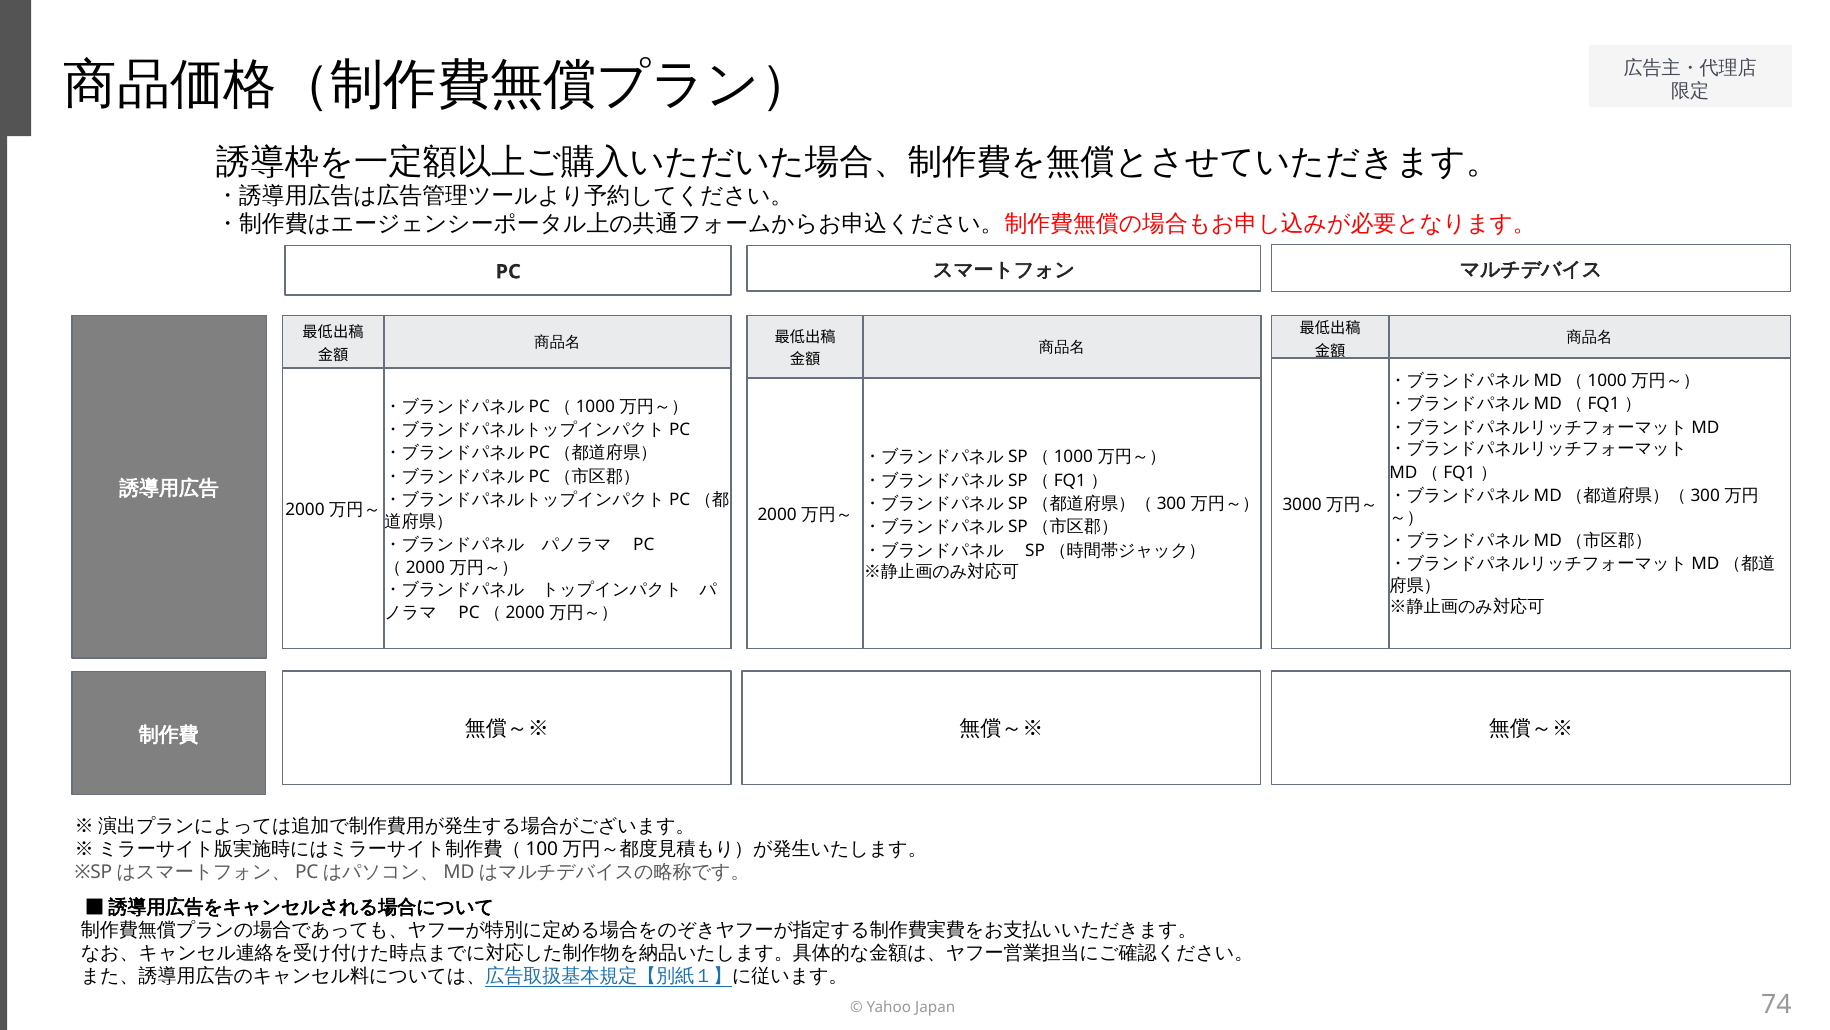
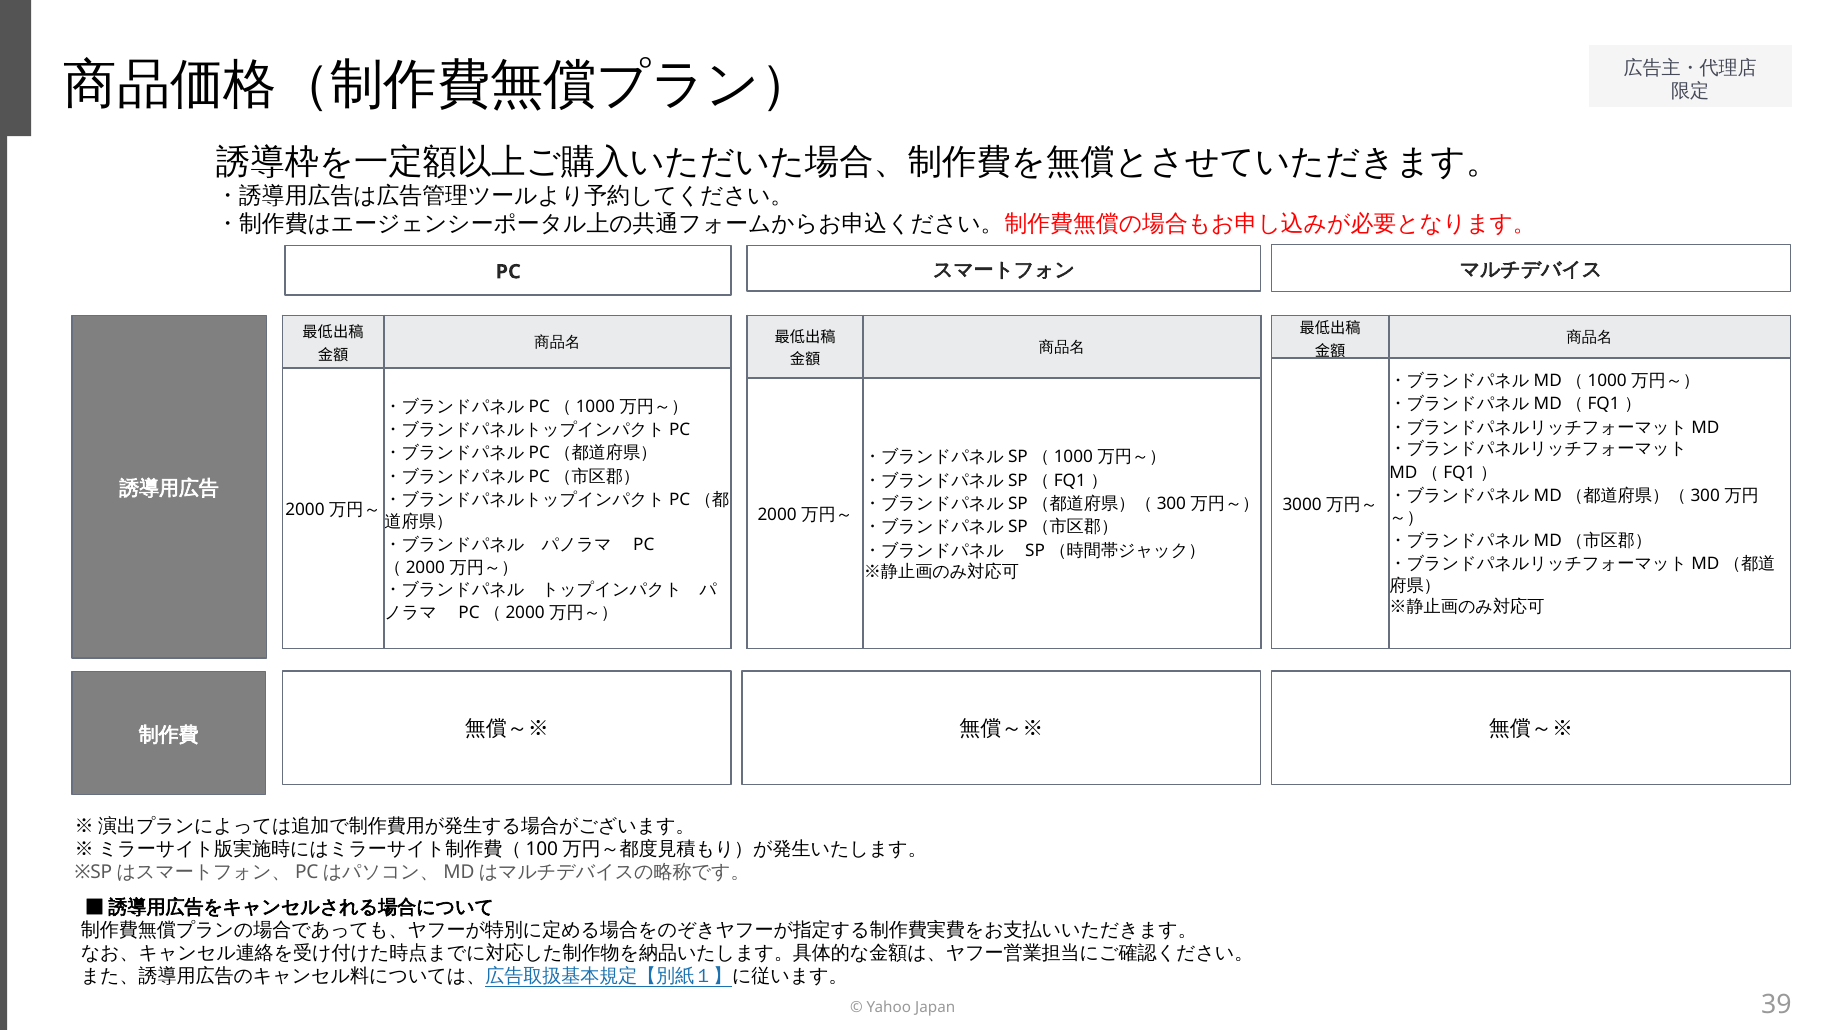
74: 74 -> 39
